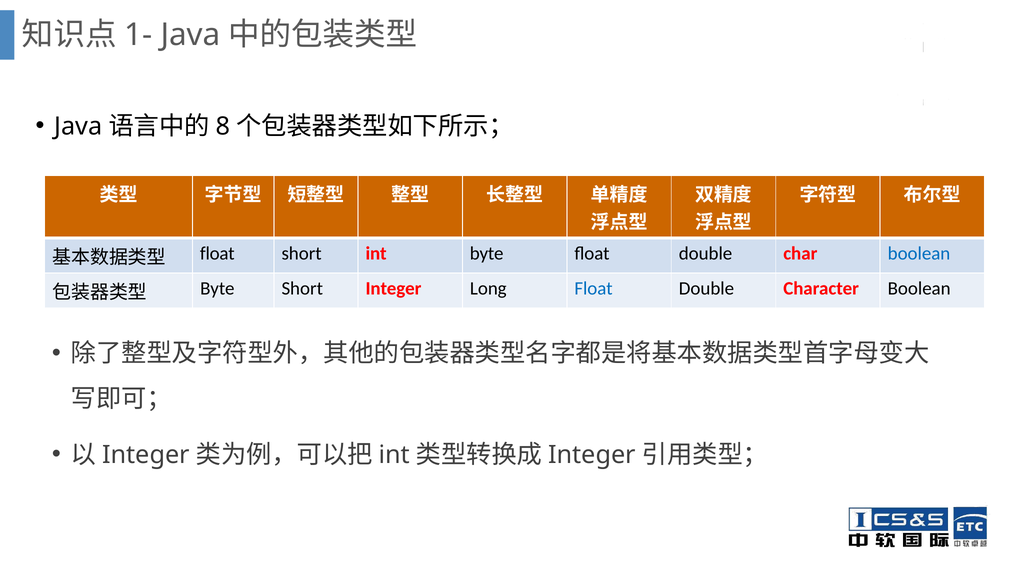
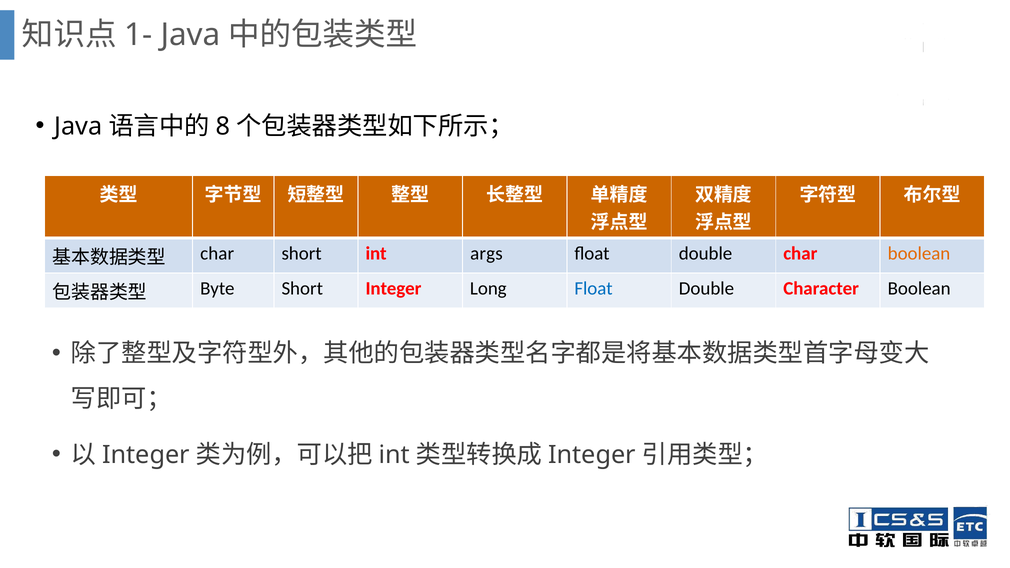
float at (217, 254): float -> char
int byte: byte -> args
boolean at (919, 254) colour: blue -> orange
